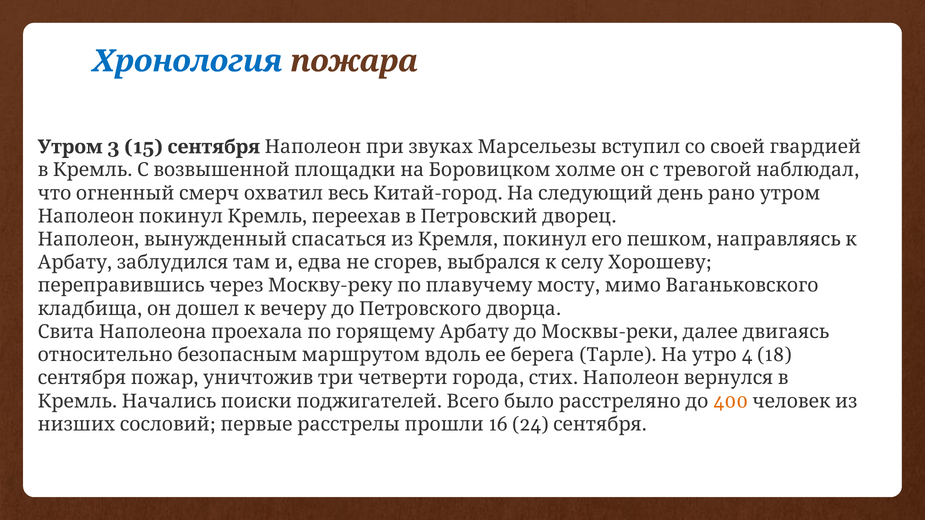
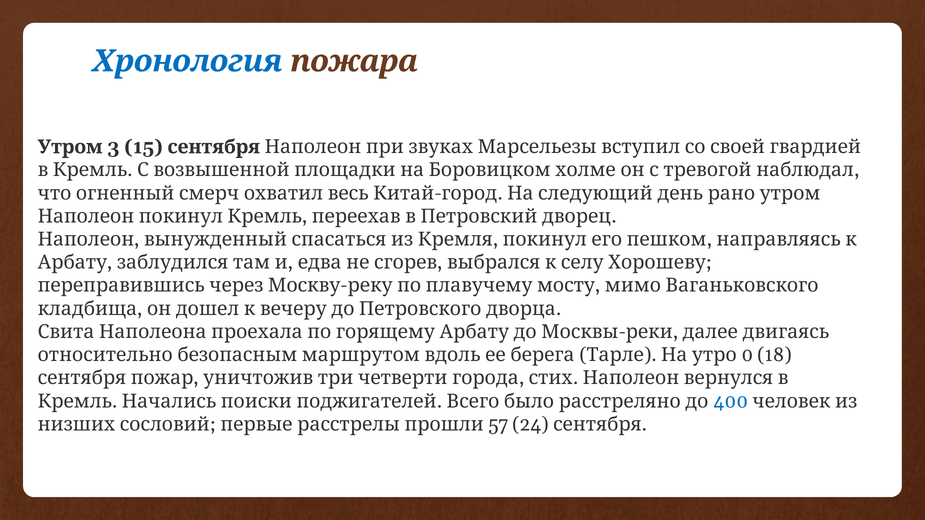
4: 4 -> 0
400 colour: orange -> blue
16: 16 -> 57
